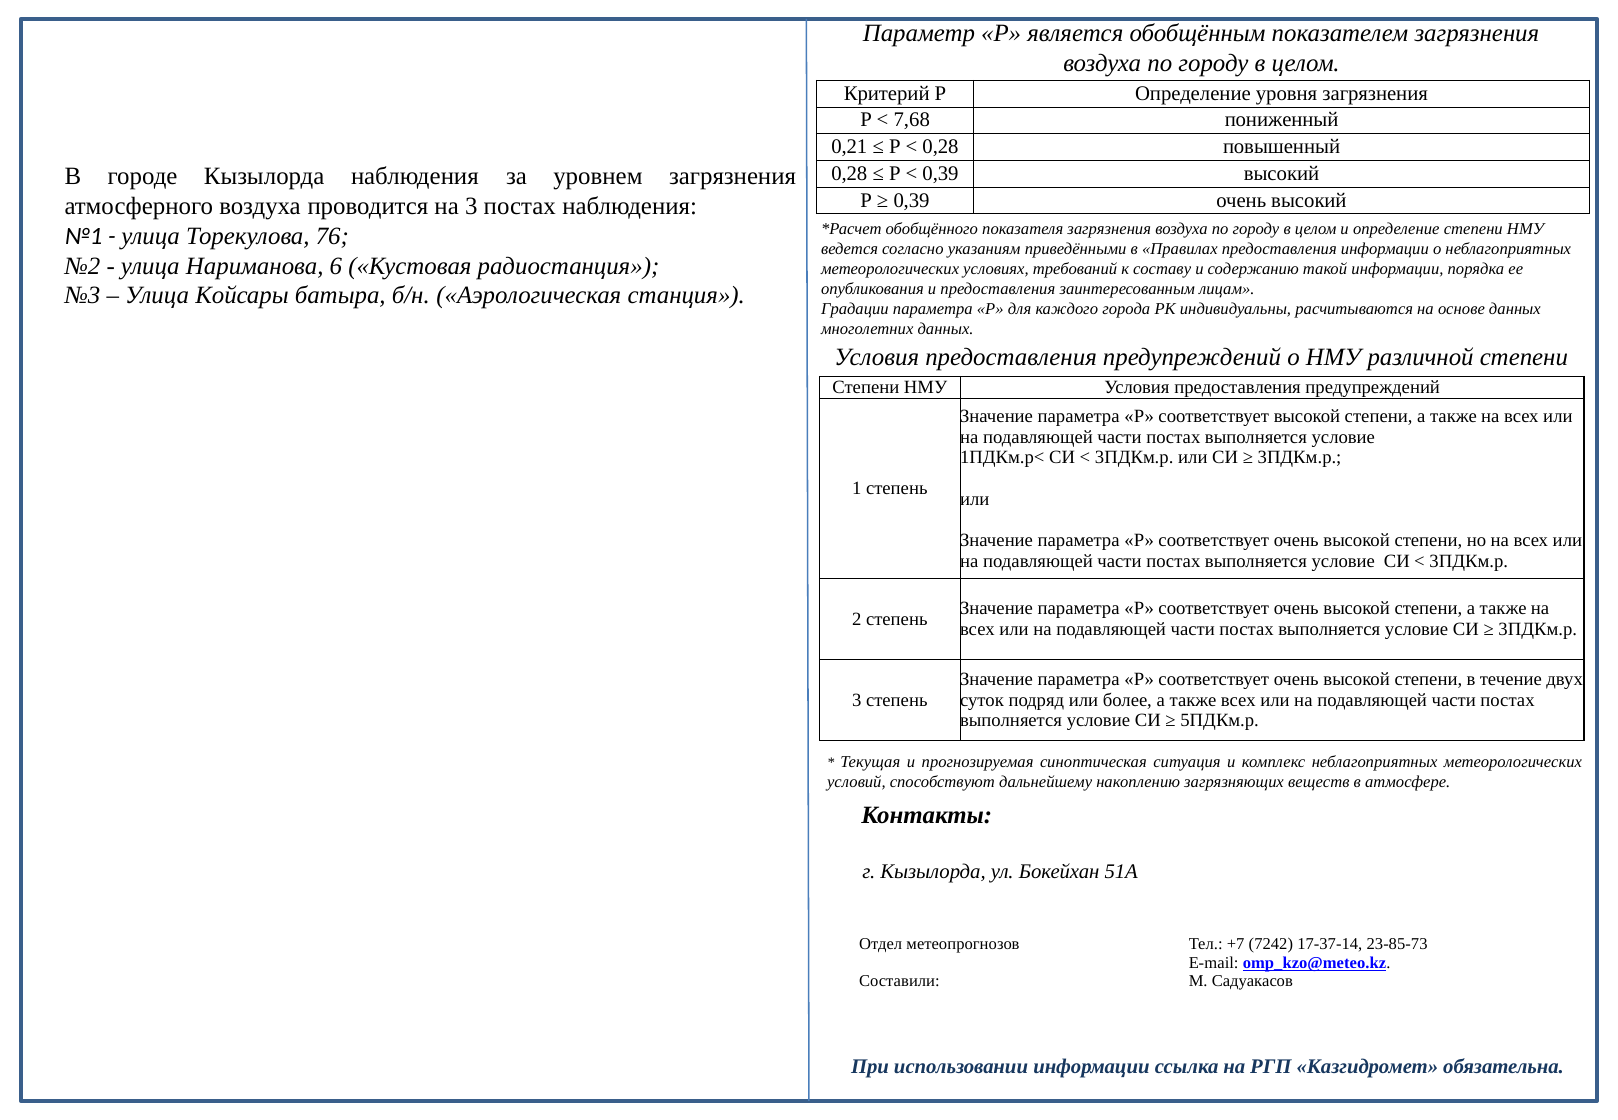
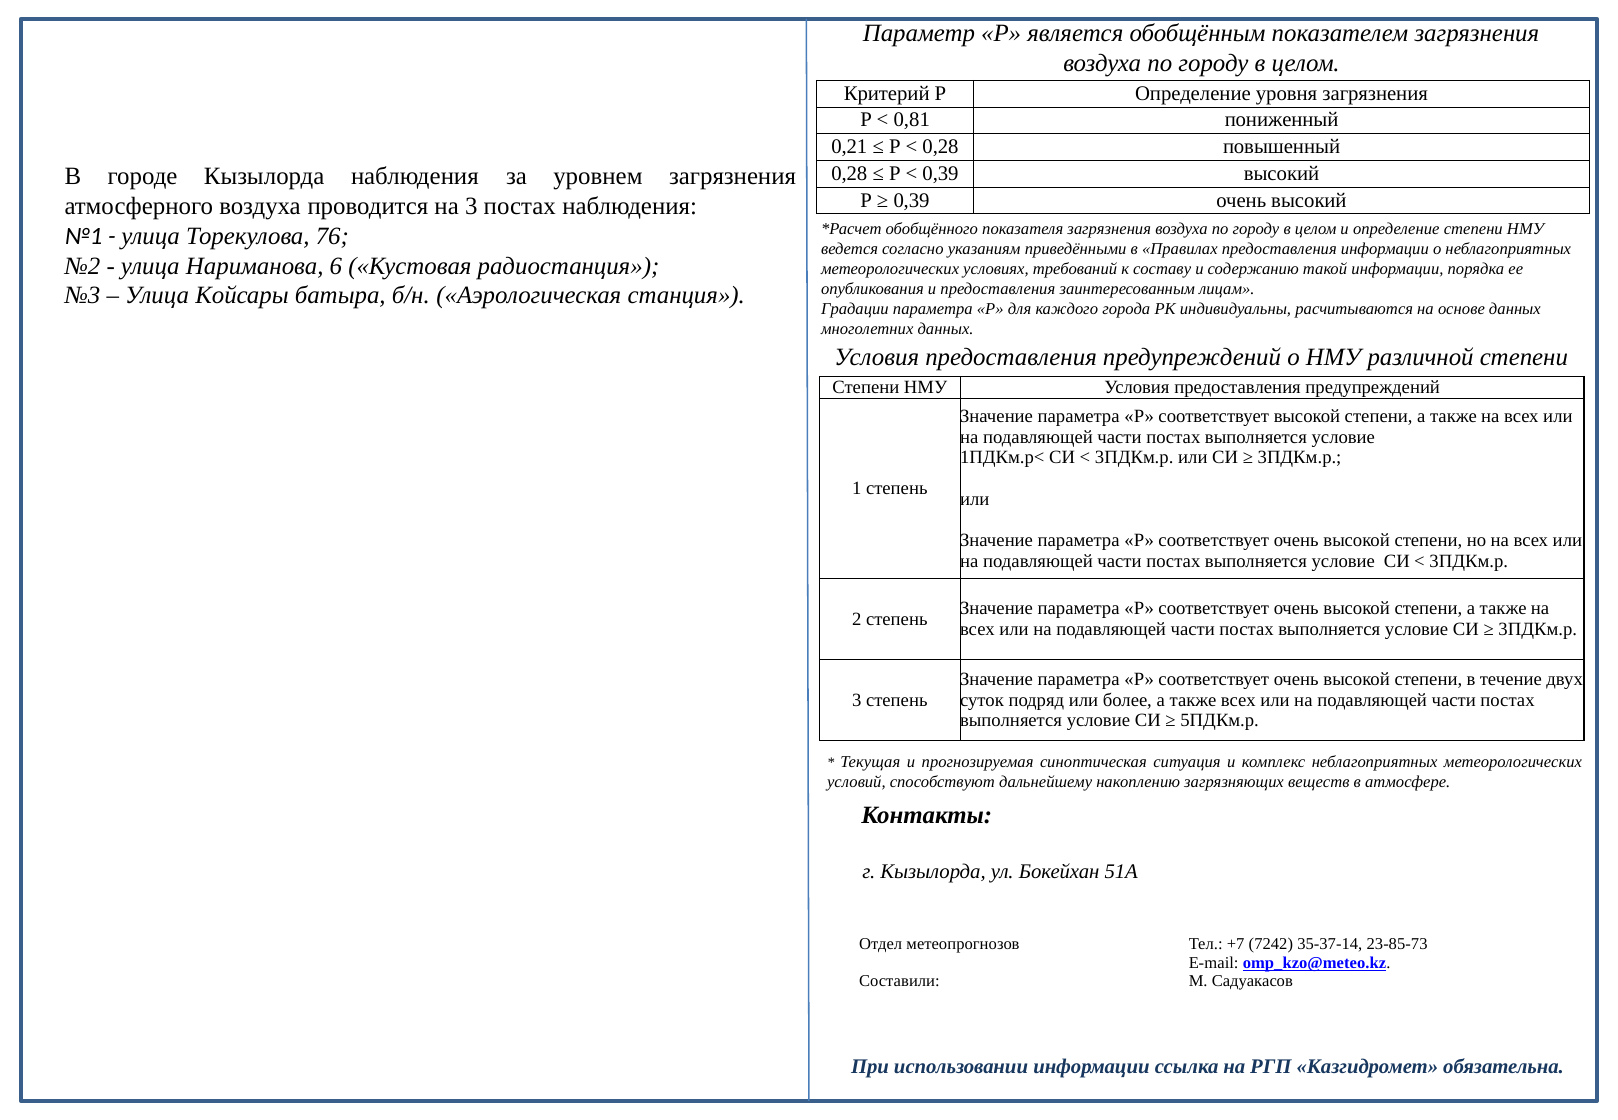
7,68: 7,68 -> 0,81
17-37-14: 17-37-14 -> 35-37-14
